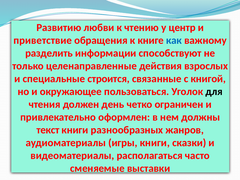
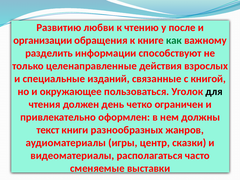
центр: центр -> после
приветствие: приветствие -> организации
как colour: blue -> green
строится: строится -> изданий
игры книги: книги -> центр
